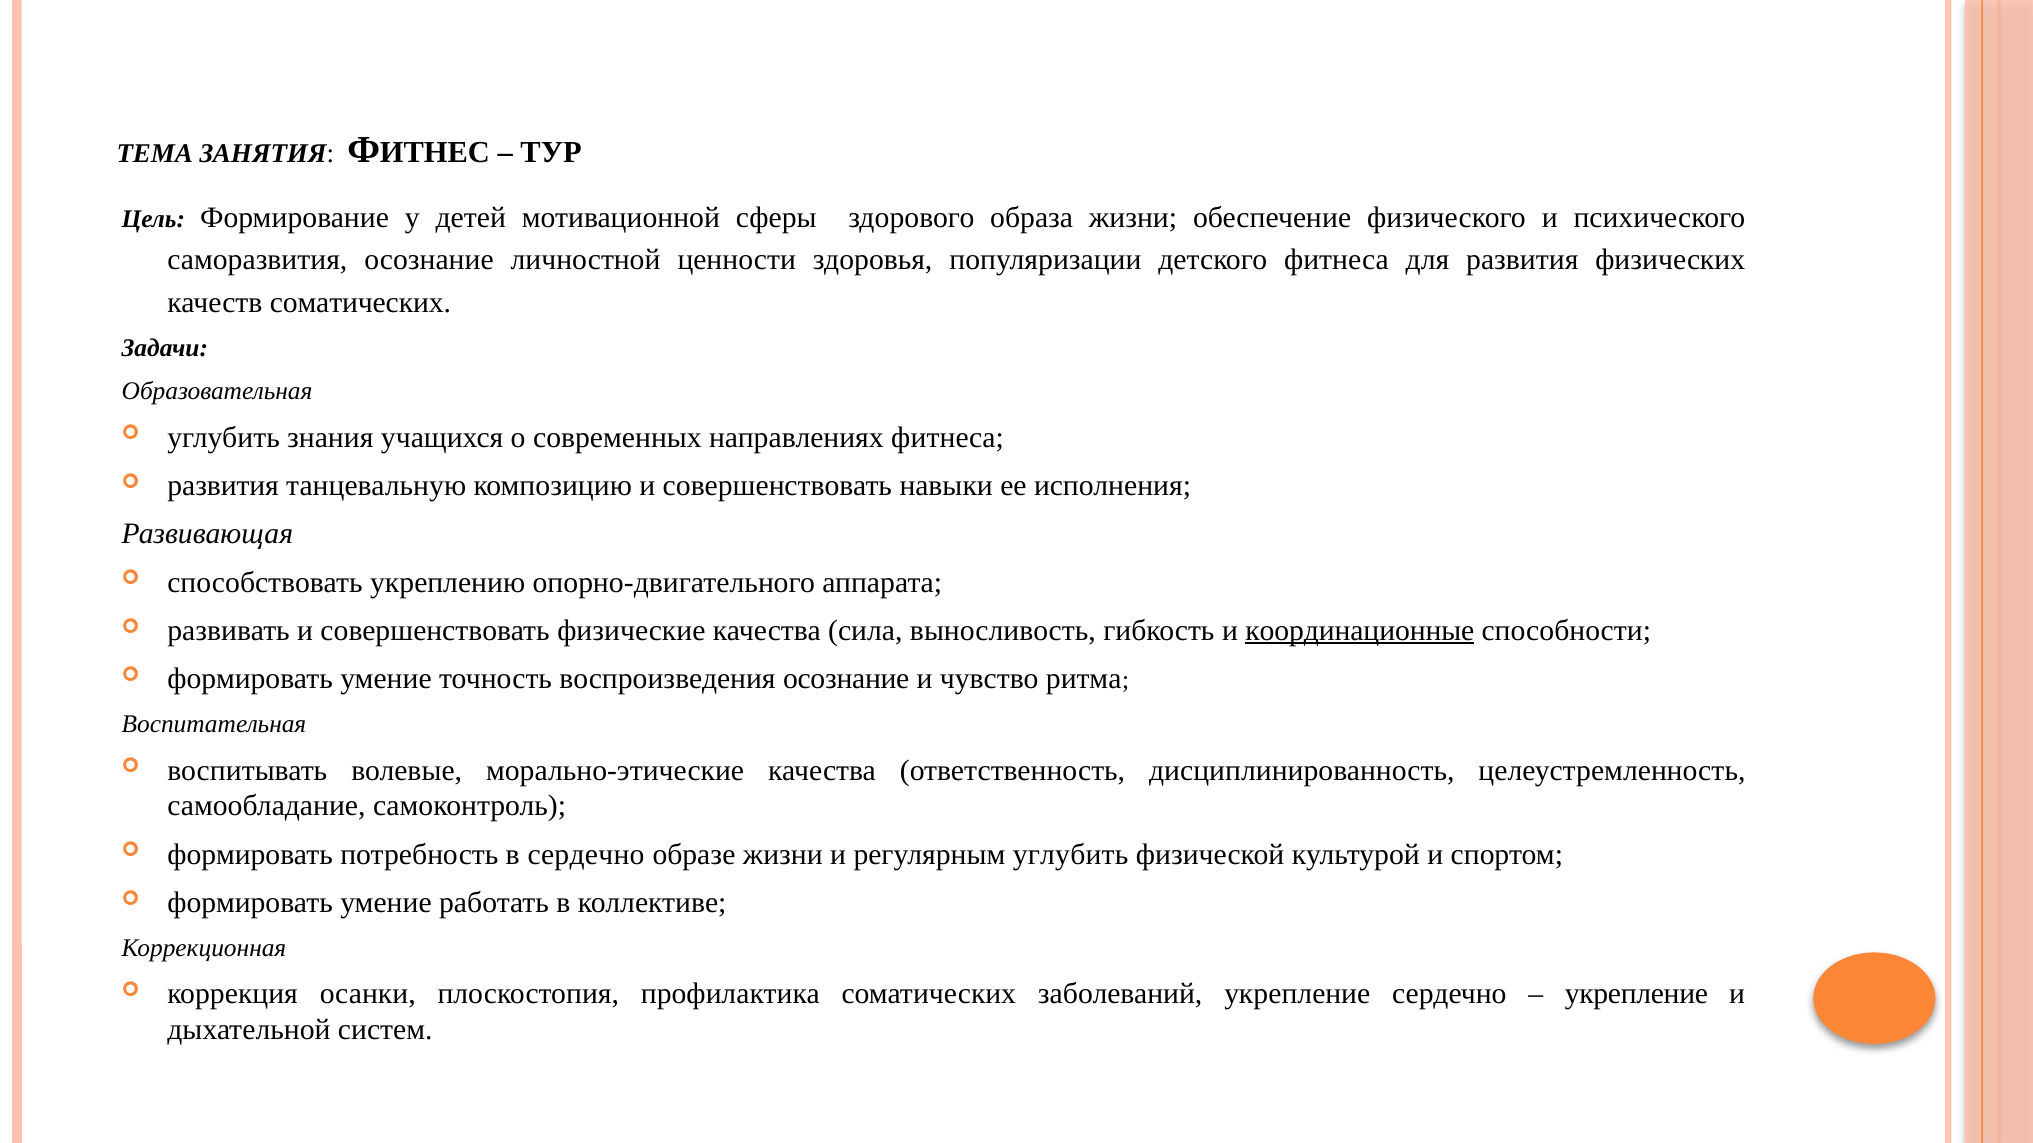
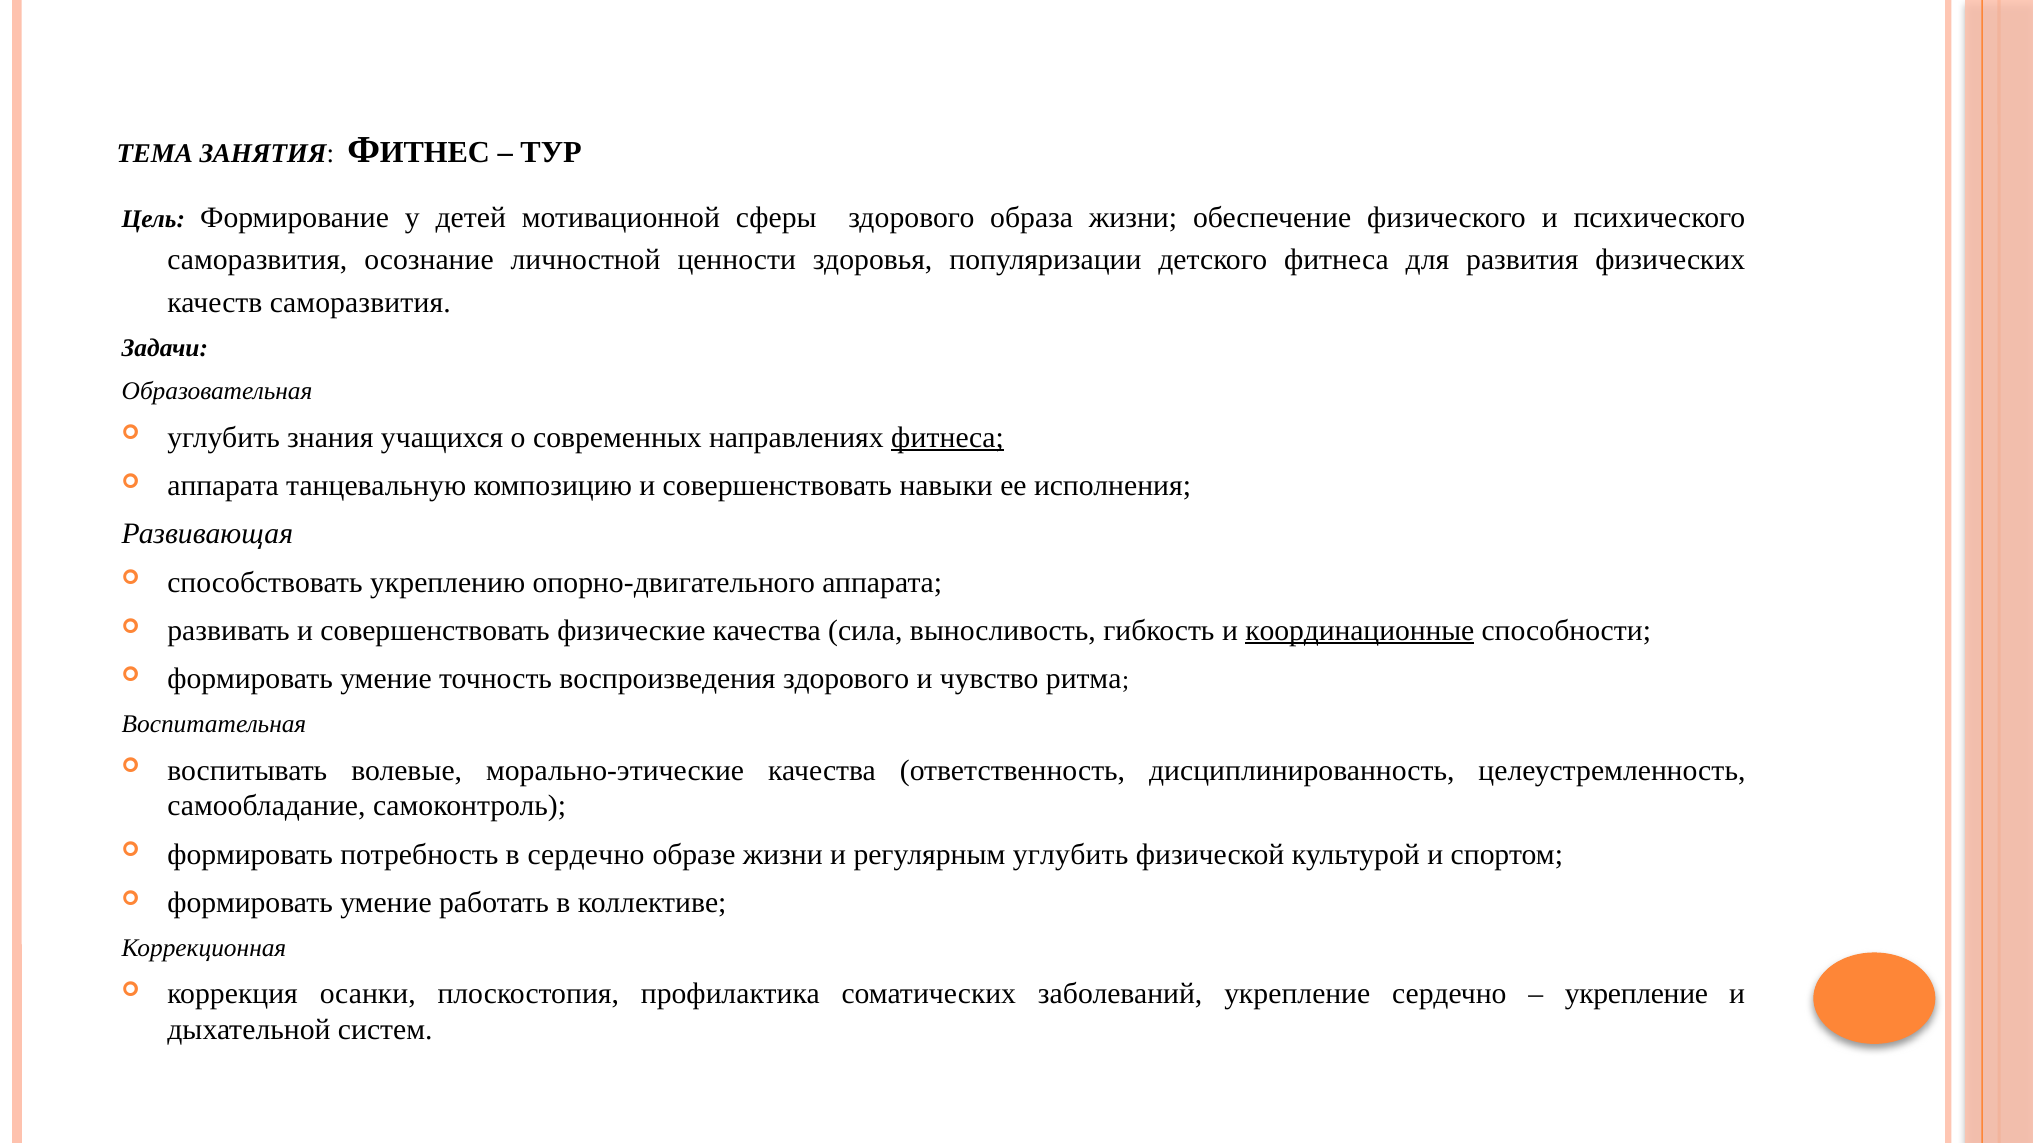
качеств соматических: соматических -> саморазвития
фитнеса at (948, 438) underline: none -> present
развития at (223, 486): развития -> аппарата
воспроизведения осознание: осознание -> здорового
